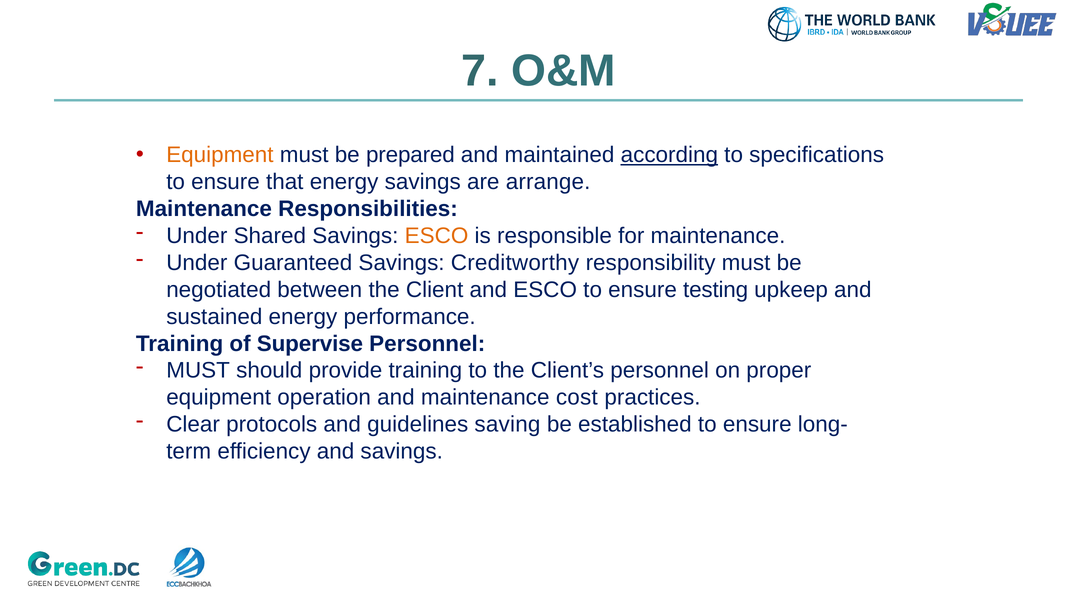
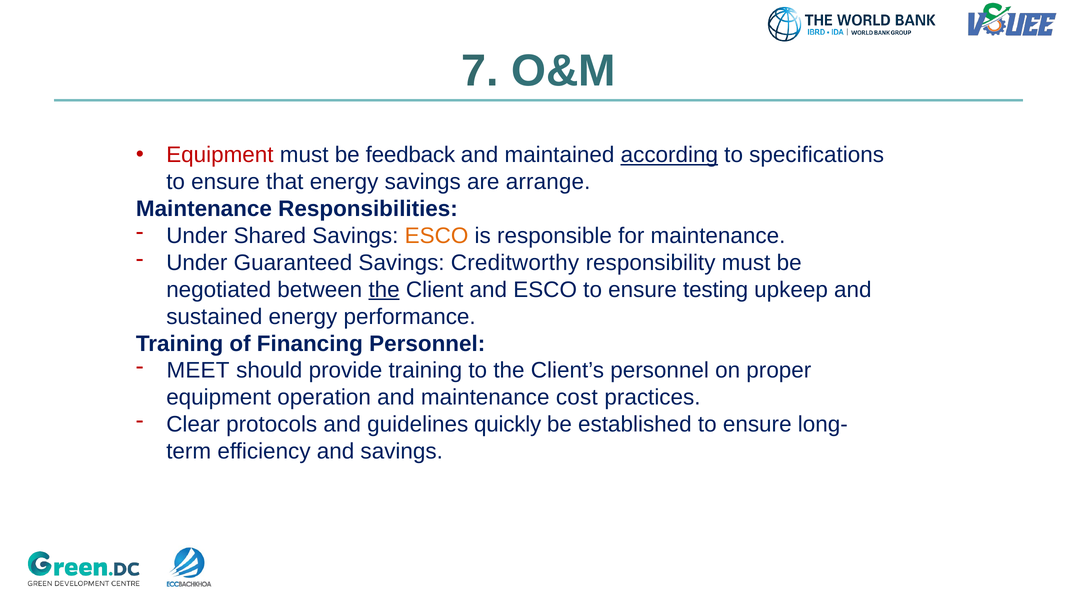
Equipment at (220, 155) colour: orange -> red
prepared: prepared -> feedback
the at (384, 290) underline: none -> present
Supervise: Supervise -> Financing
MUST at (198, 370): MUST -> MEET
saving: saving -> quickly
